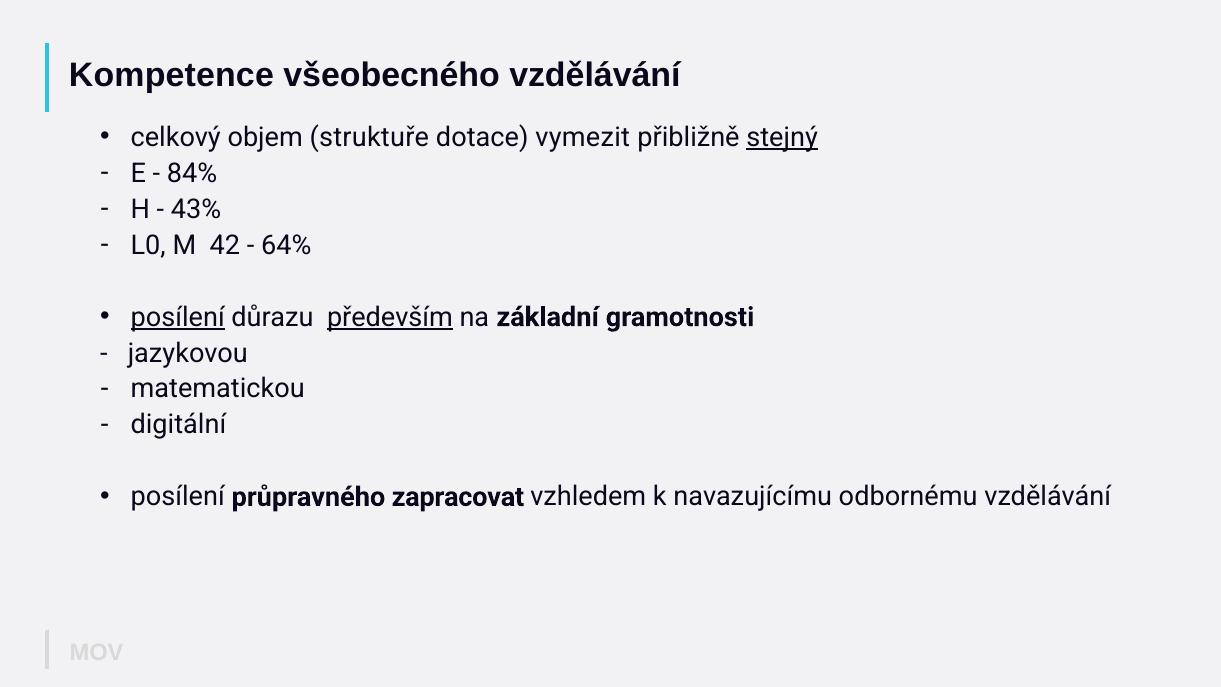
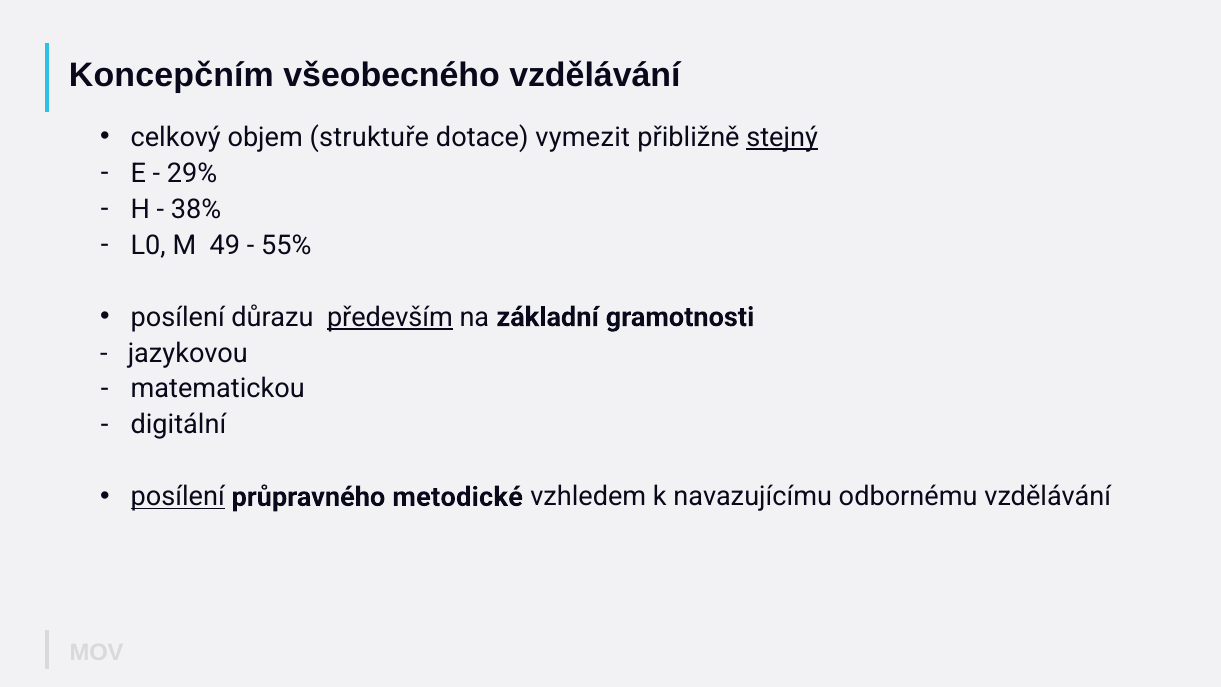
Kompetence: Kompetence -> Koncepčním
84%: 84% -> 29%
43%: 43% -> 38%
42: 42 -> 49
64%: 64% -> 55%
posílení at (178, 317) underline: present -> none
posílení at (178, 497) underline: none -> present
zapracovat: zapracovat -> metodické
